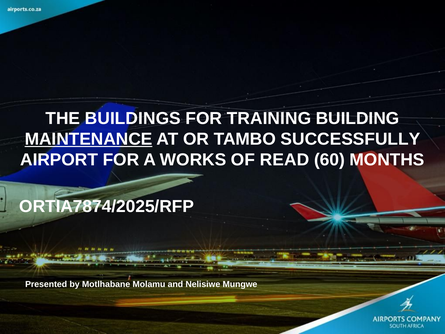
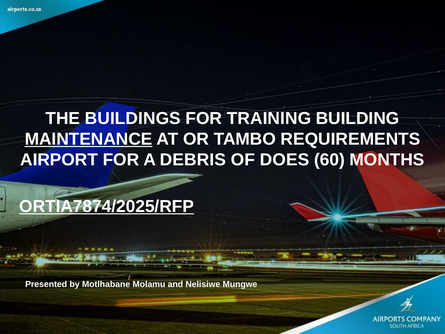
SUCCESSFULLY: SUCCESSFULLY -> REQUIREMENTS
WORKS: WORKS -> DEBRIS
READ: READ -> DOES
ORTIA7874/2025/RFP underline: none -> present
